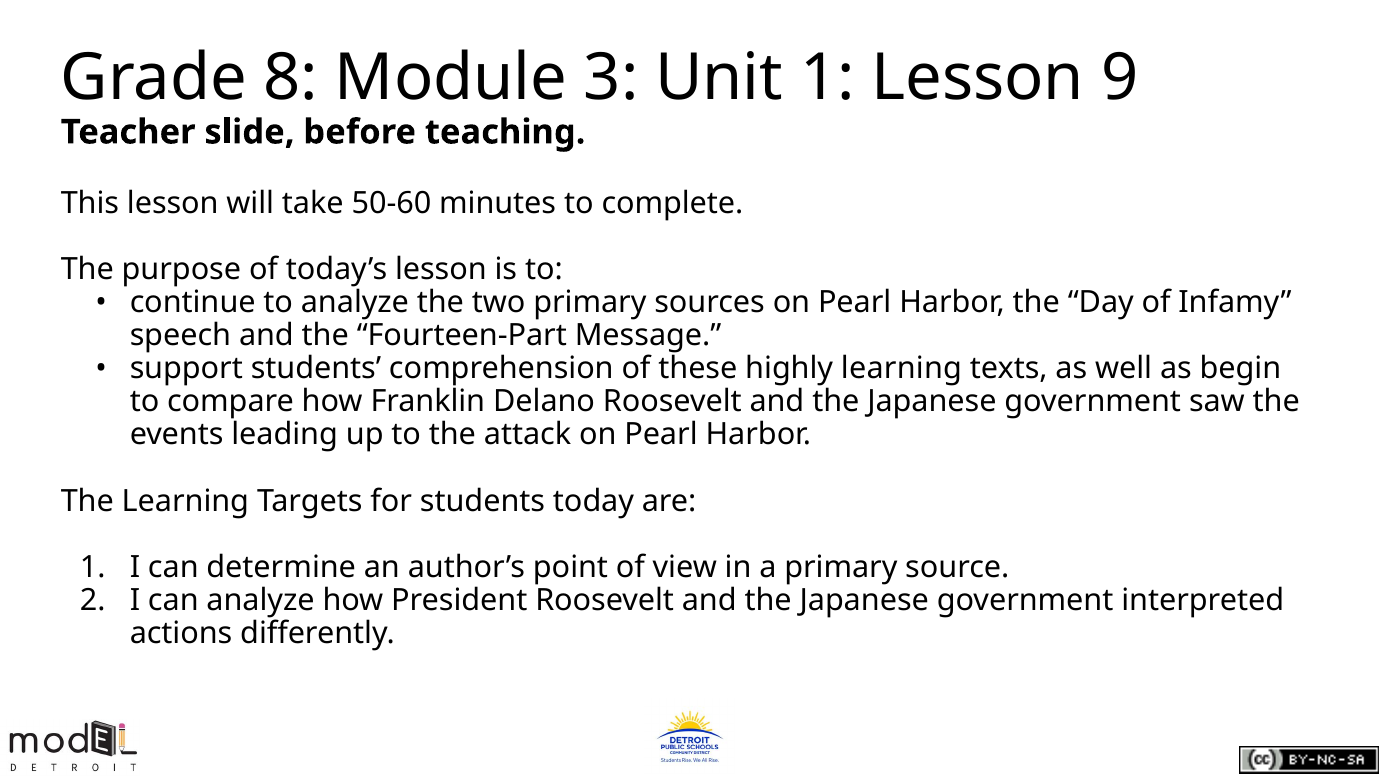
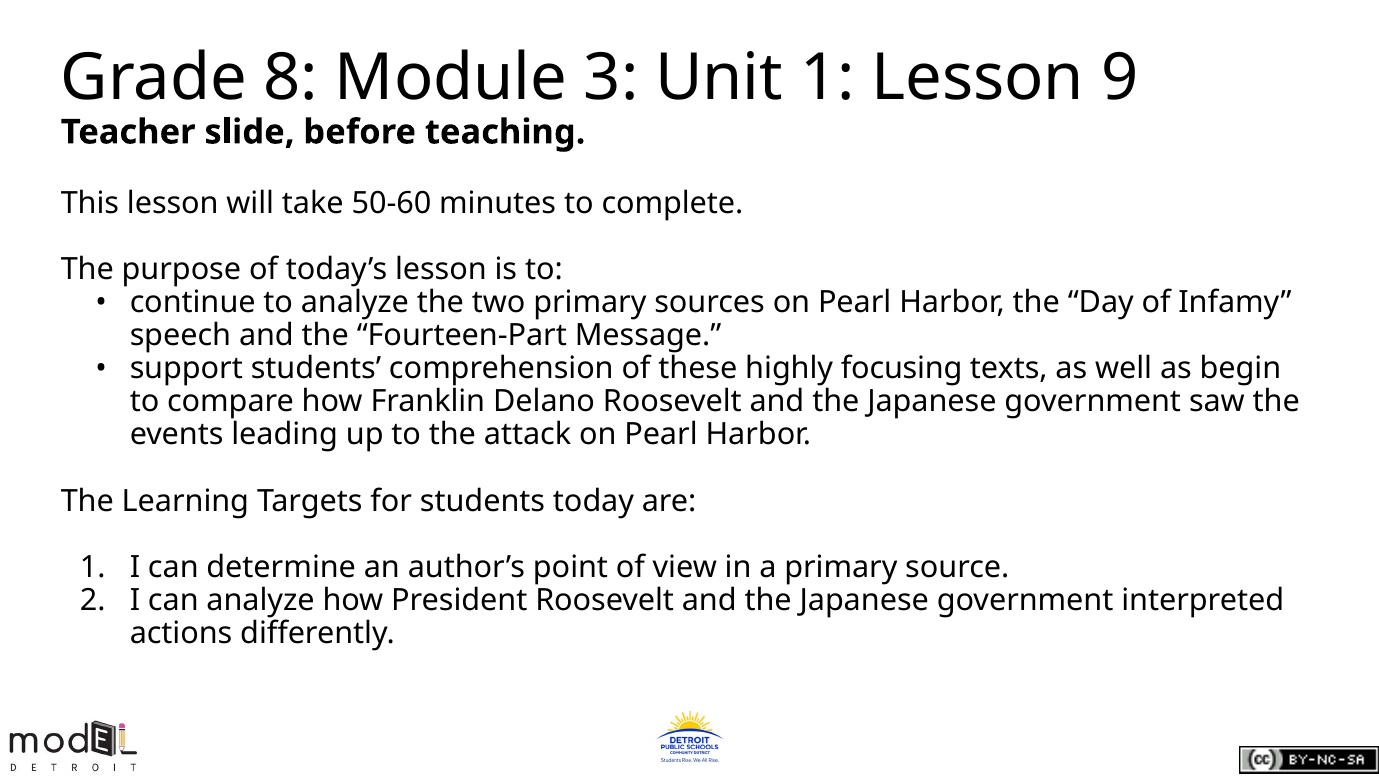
highly learning: learning -> focusing
